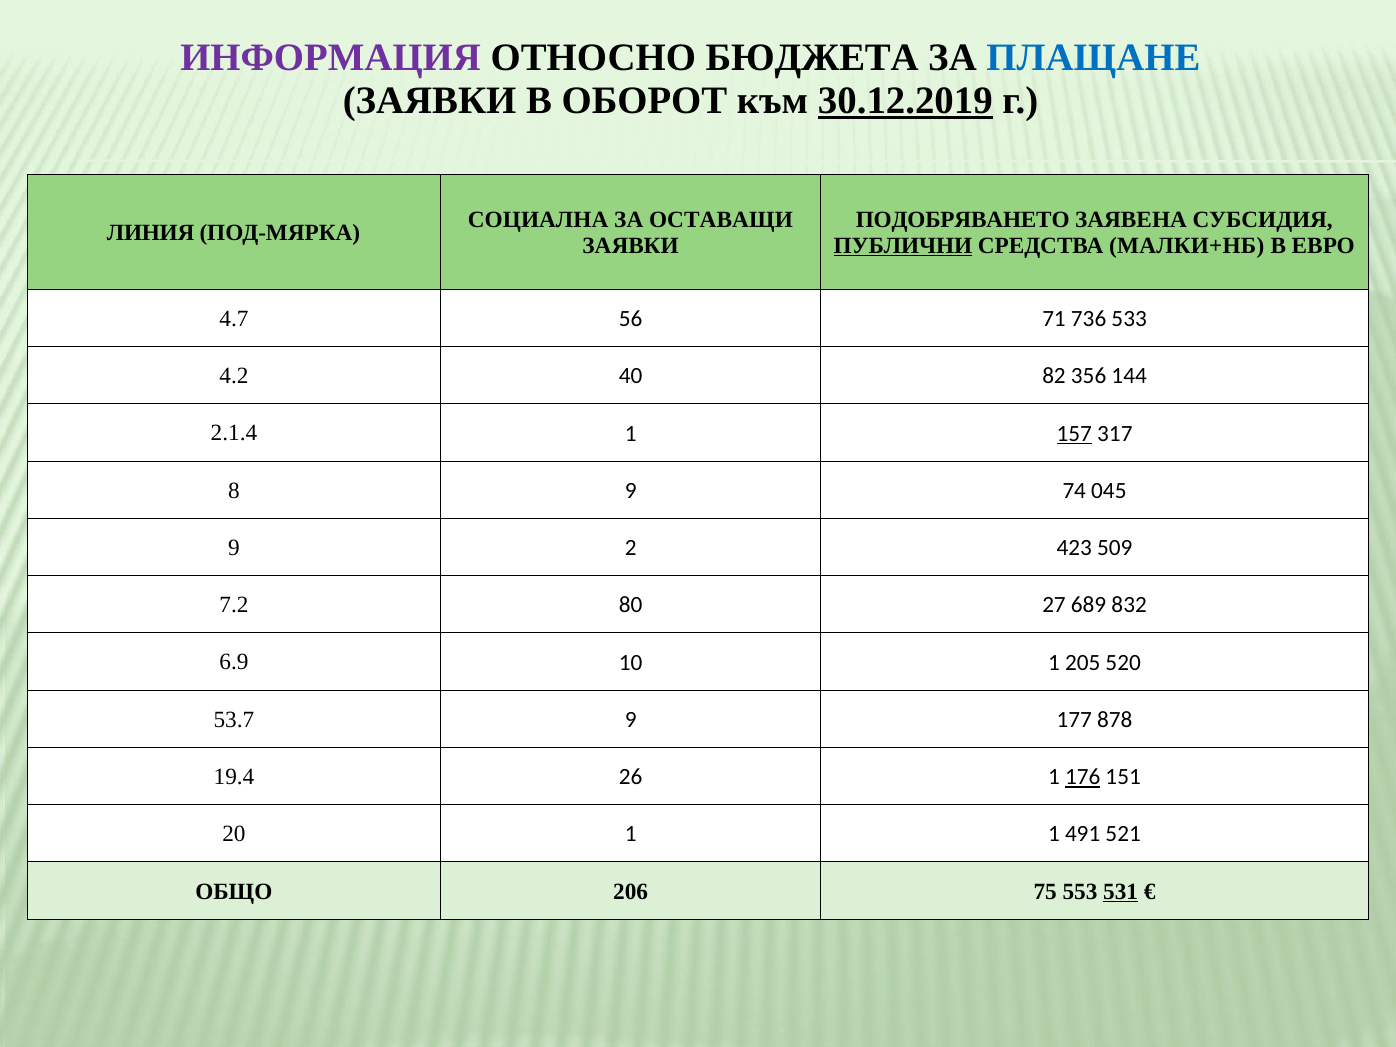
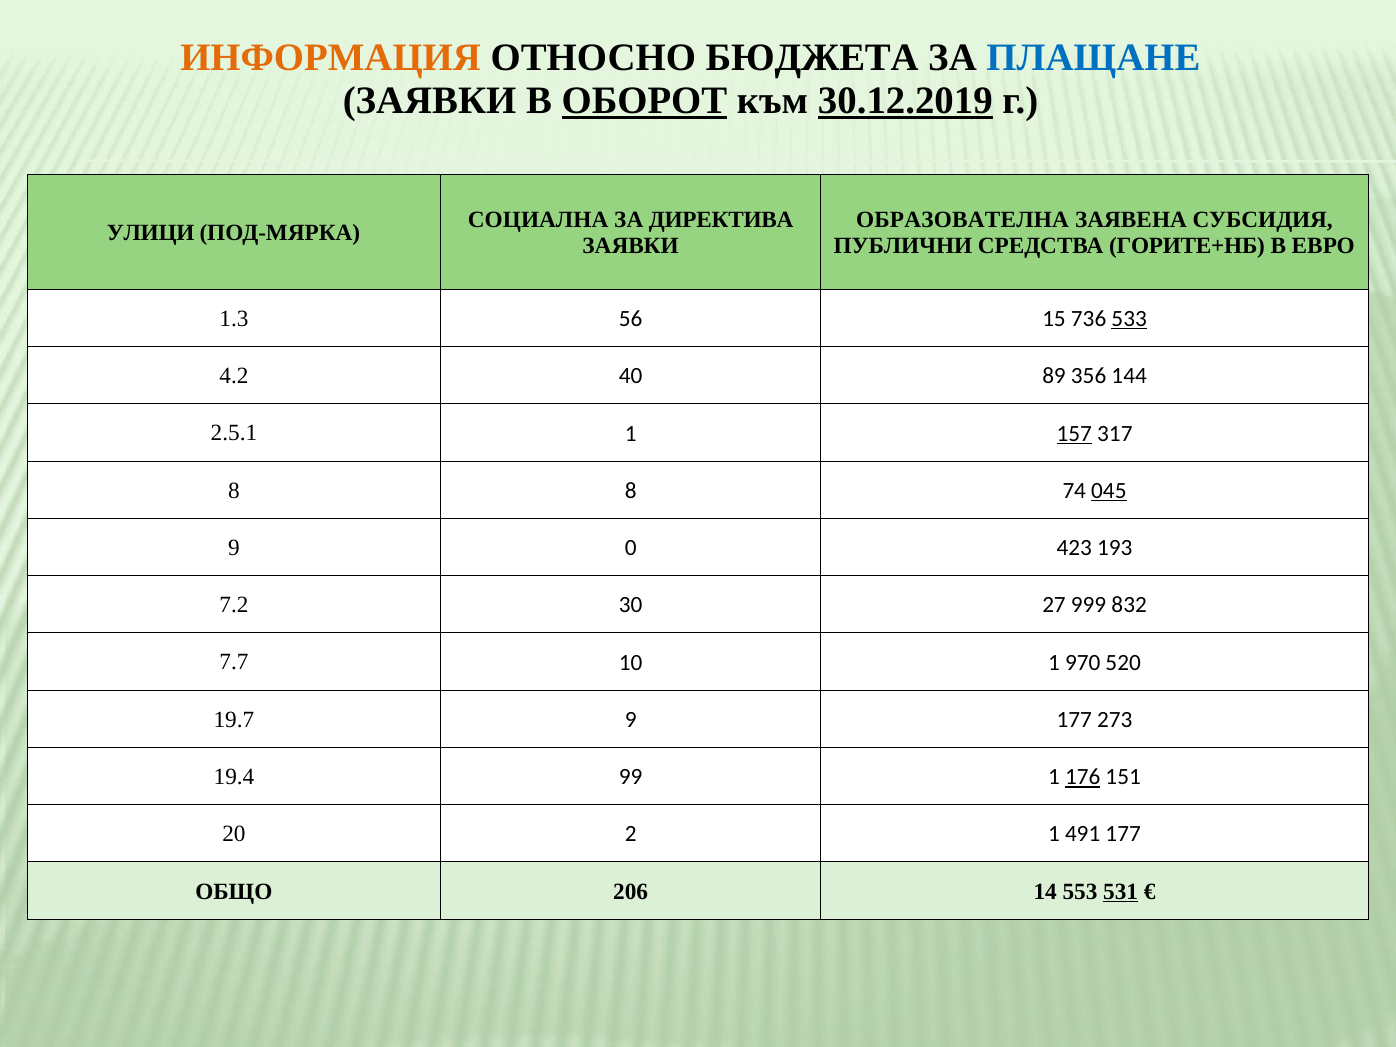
ИНФОРМАЦИЯ colour: purple -> orange
ОБОРОТ underline: none -> present
ОСТАВАЩИ: ОСТАВАЩИ -> ДИРЕКТИВА
ПОДОБРЯВАНЕТО: ПОДОБРЯВАНЕТО -> ОБРАЗОВАТЕЛНА
ЛИНИЯ: ЛИНИЯ -> УЛИЦИ
ПУБЛИЧНИ underline: present -> none
МАЛКИ+НБ: МАЛКИ+НБ -> ГОРИТЕ+НБ
4.7: 4.7 -> 1.3
71: 71 -> 15
533 underline: none -> present
82: 82 -> 89
2.1.4: 2.1.4 -> 2.5.1
8 9: 9 -> 8
045 underline: none -> present
2: 2 -> 0
509: 509 -> 193
80: 80 -> 30
689: 689 -> 999
6.9: 6.9 -> 7.7
205: 205 -> 970
53.7: 53.7 -> 19.7
878: 878 -> 273
26: 26 -> 99
20 1: 1 -> 2
491 521: 521 -> 177
75: 75 -> 14
